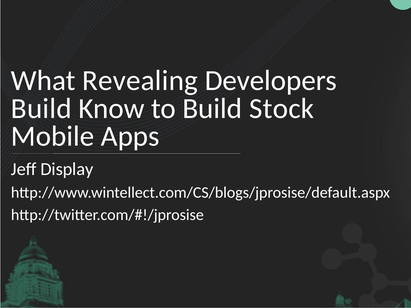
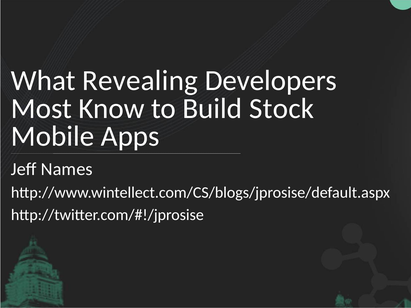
Build at (41, 109): Build -> Most
Display: Display -> Names
